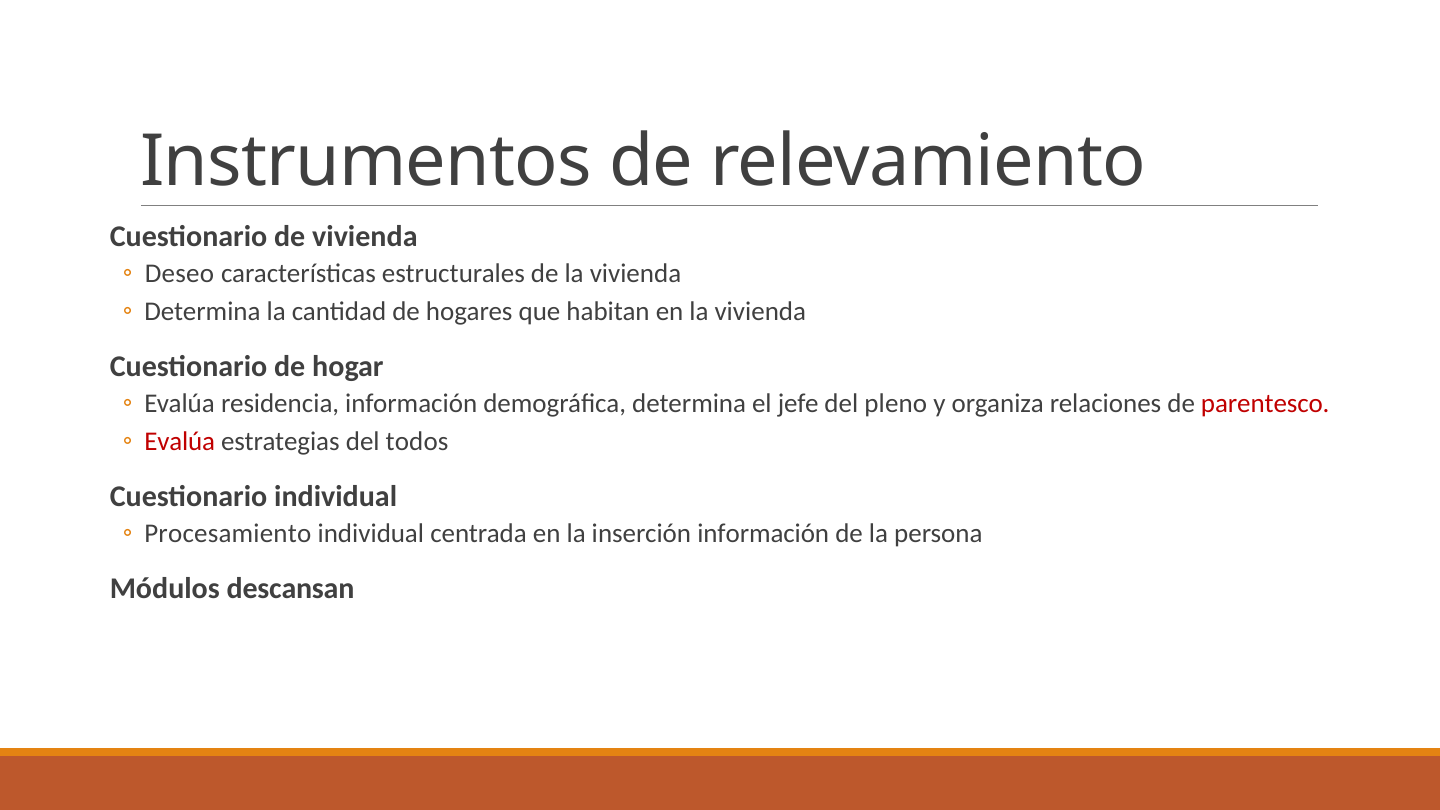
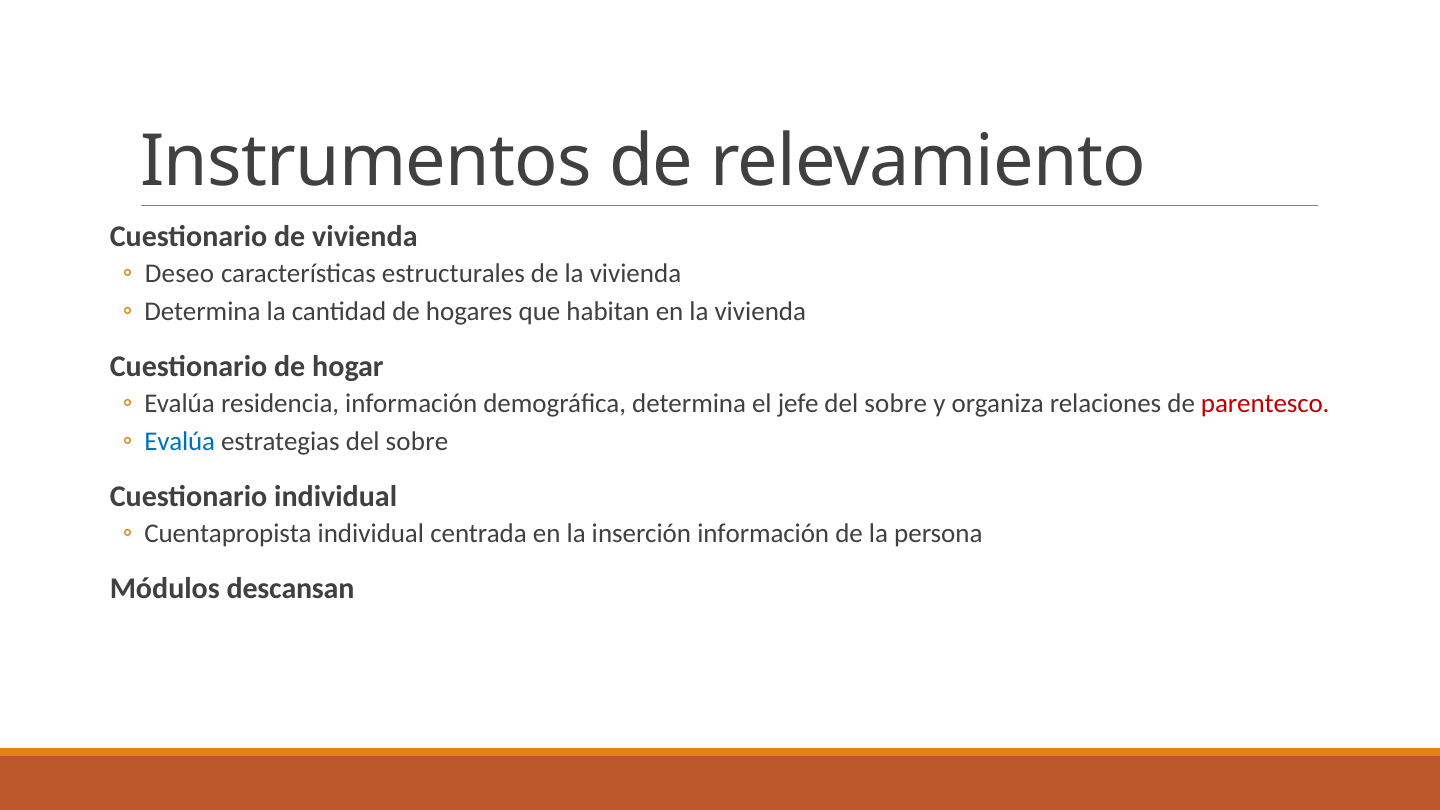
jefe del pleno: pleno -> sobre
Evalúa at (180, 442) colour: red -> blue
estrategias del todos: todos -> sobre
Procesamiento: Procesamiento -> Cuentapropista
